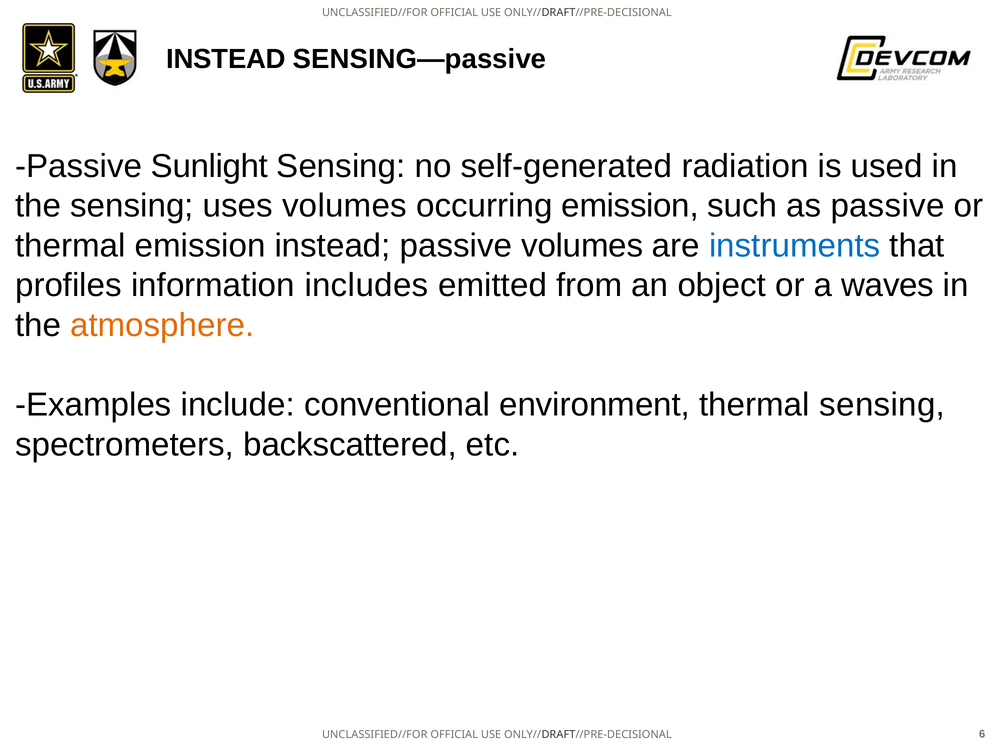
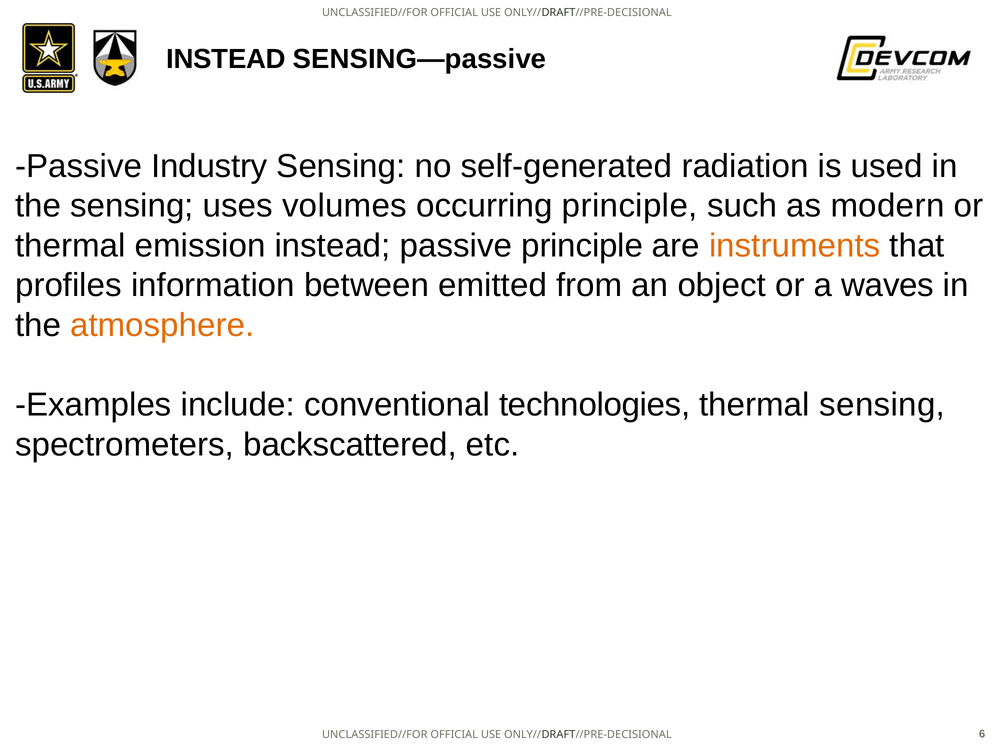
Sunlight: Sunlight -> Industry
occurring emission: emission -> principle
as passive: passive -> modern
passive volumes: volumes -> principle
instruments colour: blue -> orange
includes: includes -> between
environment: environment -> technologies
